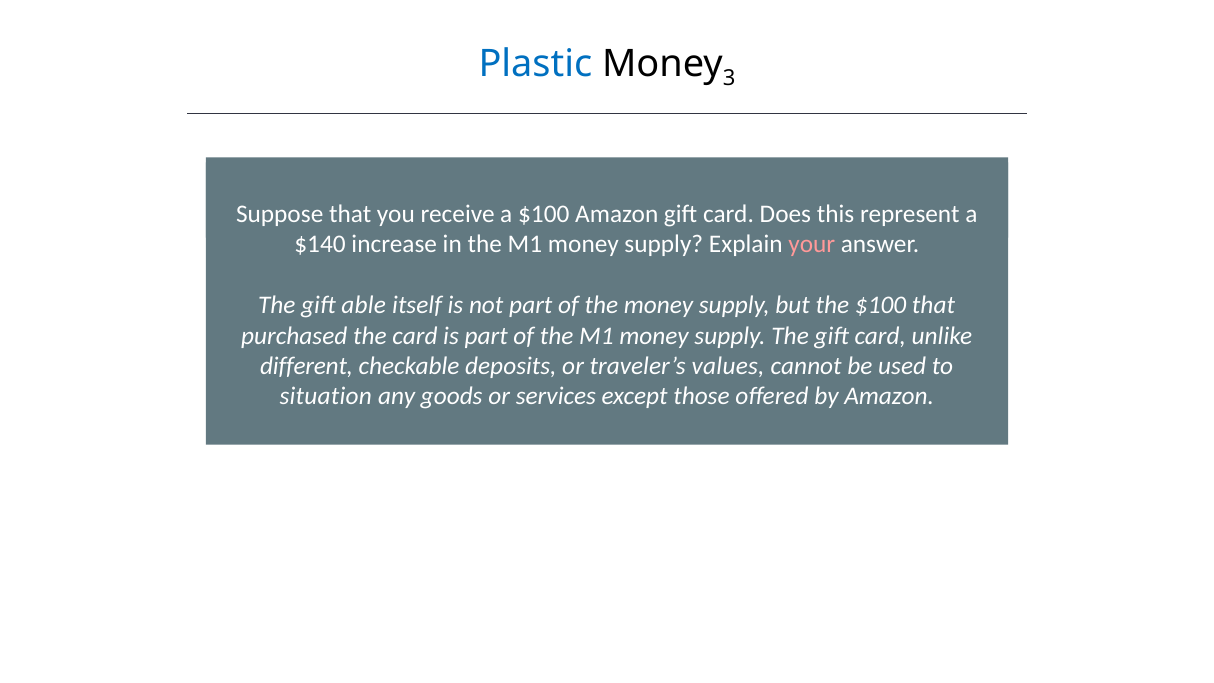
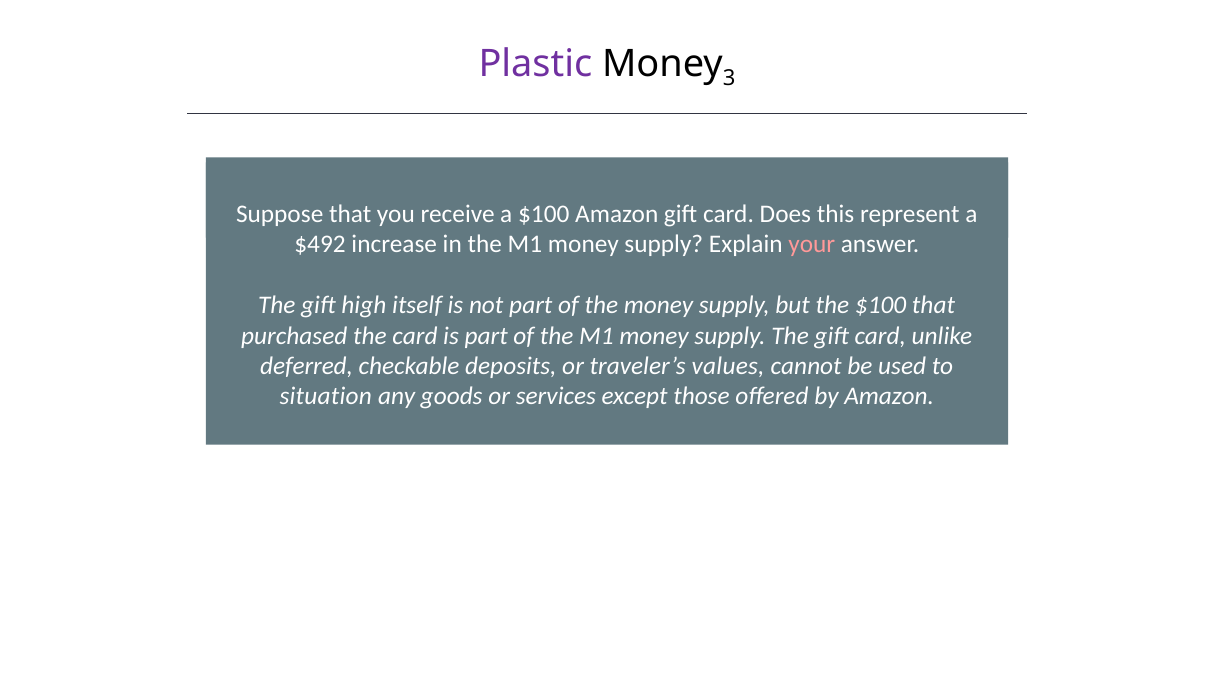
Plastic colour: blue -> purple
$140: $140 -> $492
able: able -> high
different: different -> deferred
